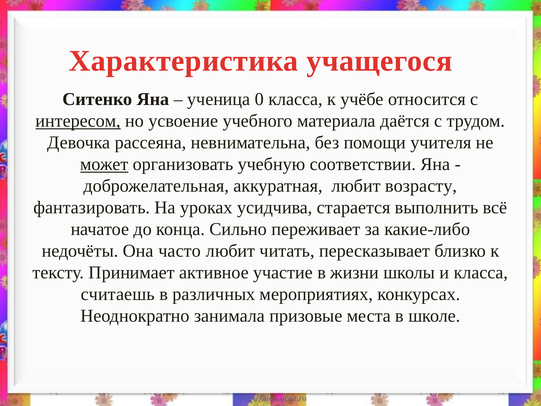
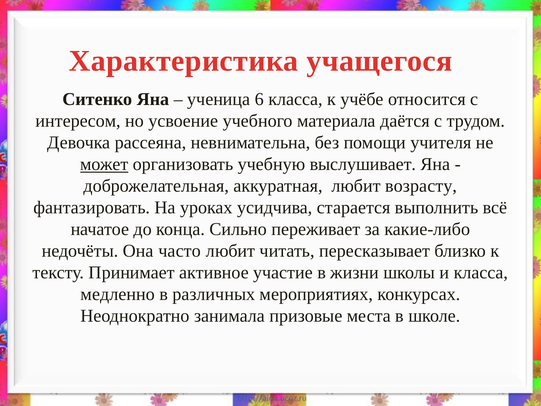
0: 0 -> 6
интересом underline: present -> none
соответствии: соответствии -> выслушивает
считаешь: считаешь -> медленно
